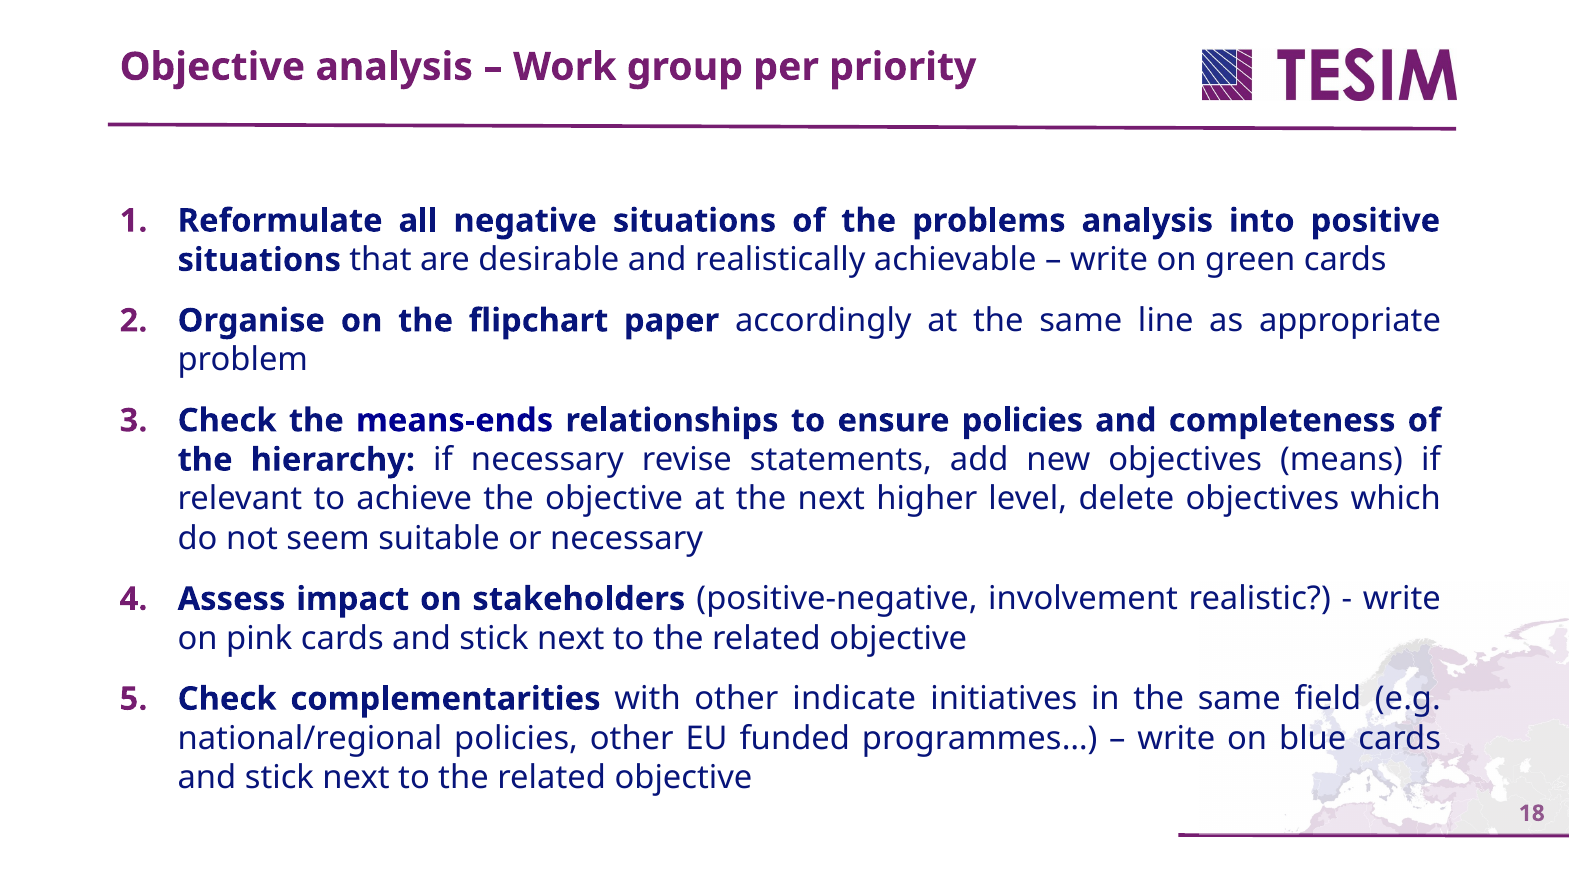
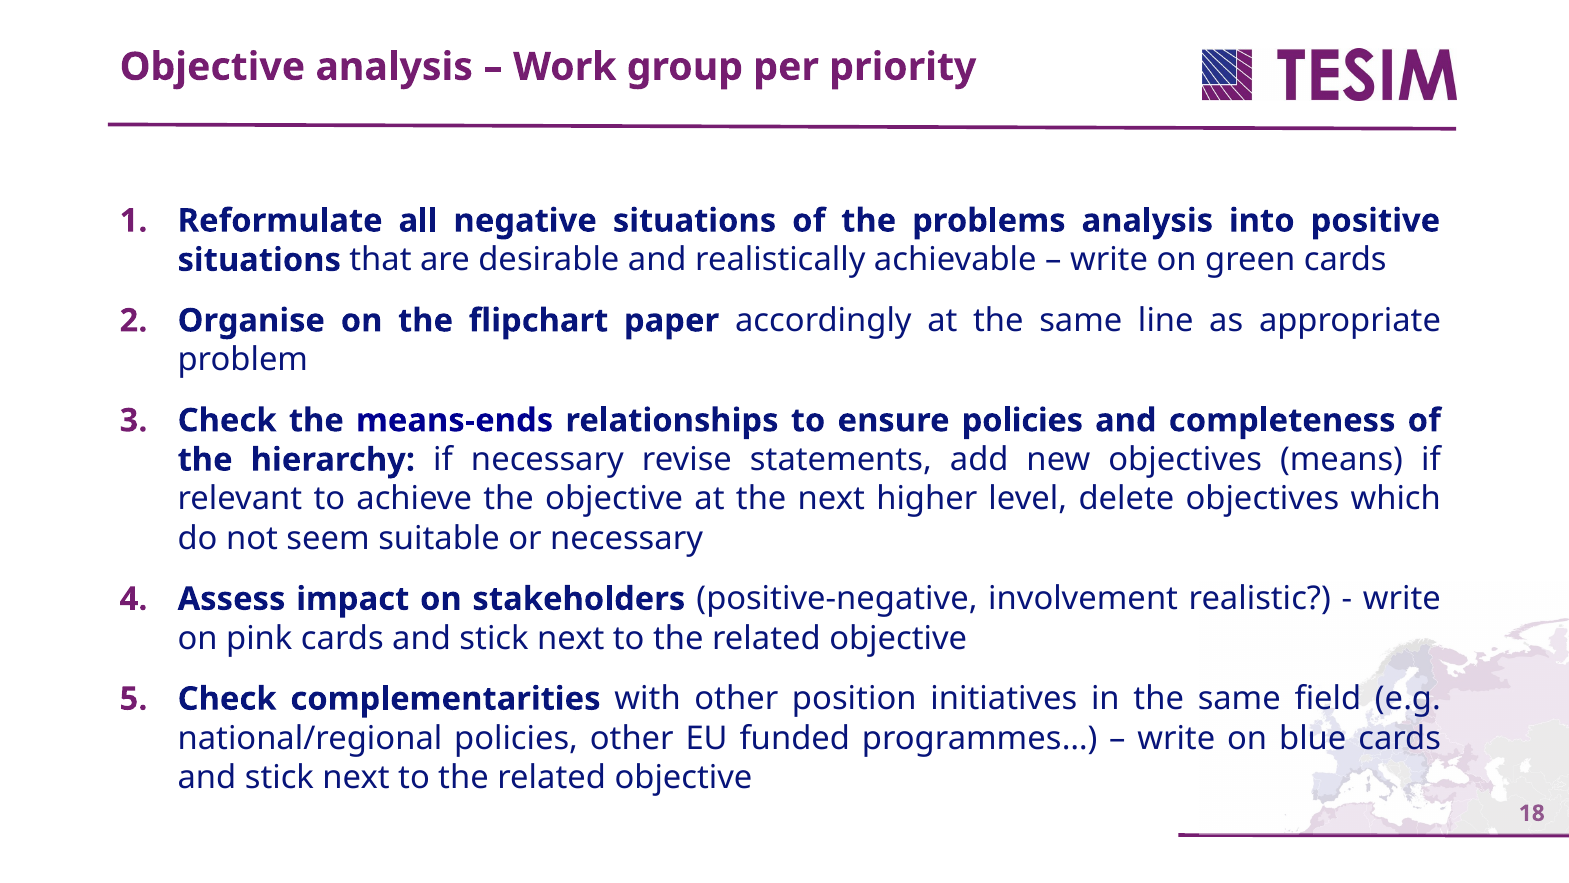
indicate: indicate -> position
